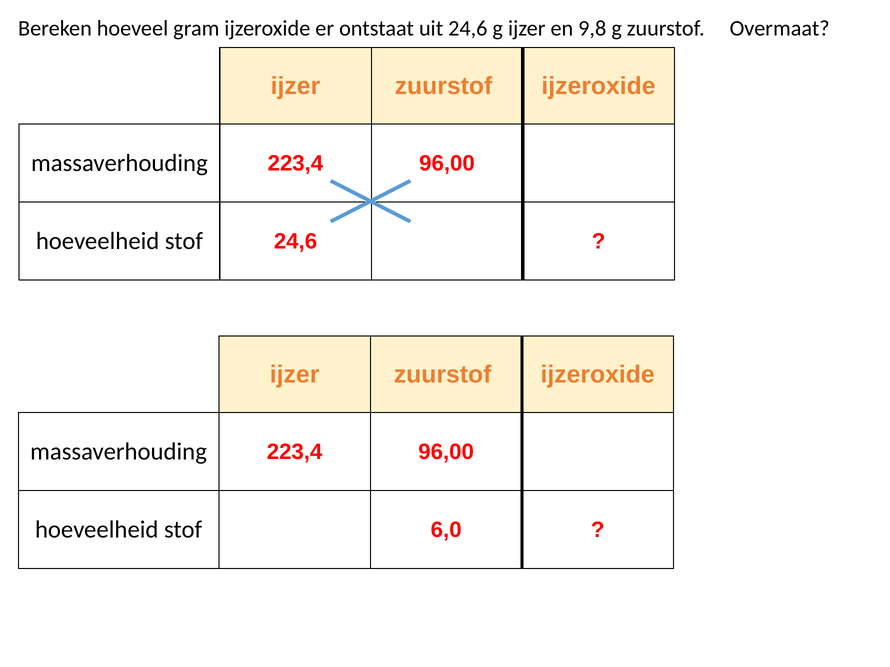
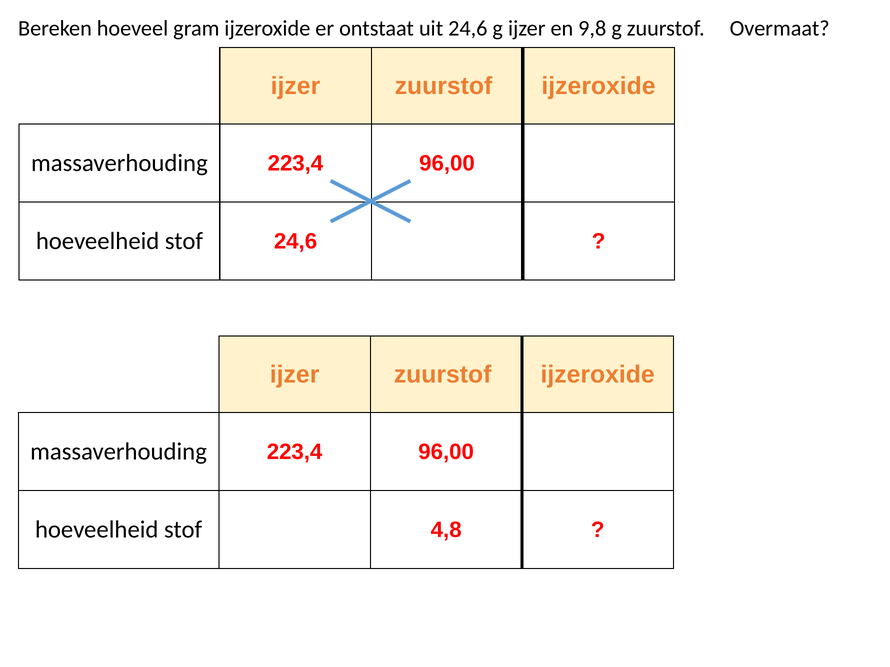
6,0: 6,0 -> 4,8
